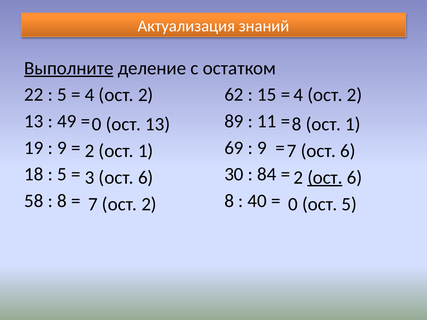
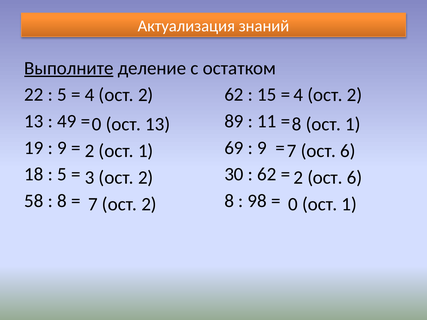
84 at (267, 174): 84 -> 62
3 ост 6: 6 -> 2
ост at (325, 178) underline: present -> none
40: 40 -> 98
0 ост 5: 5 -> 1
